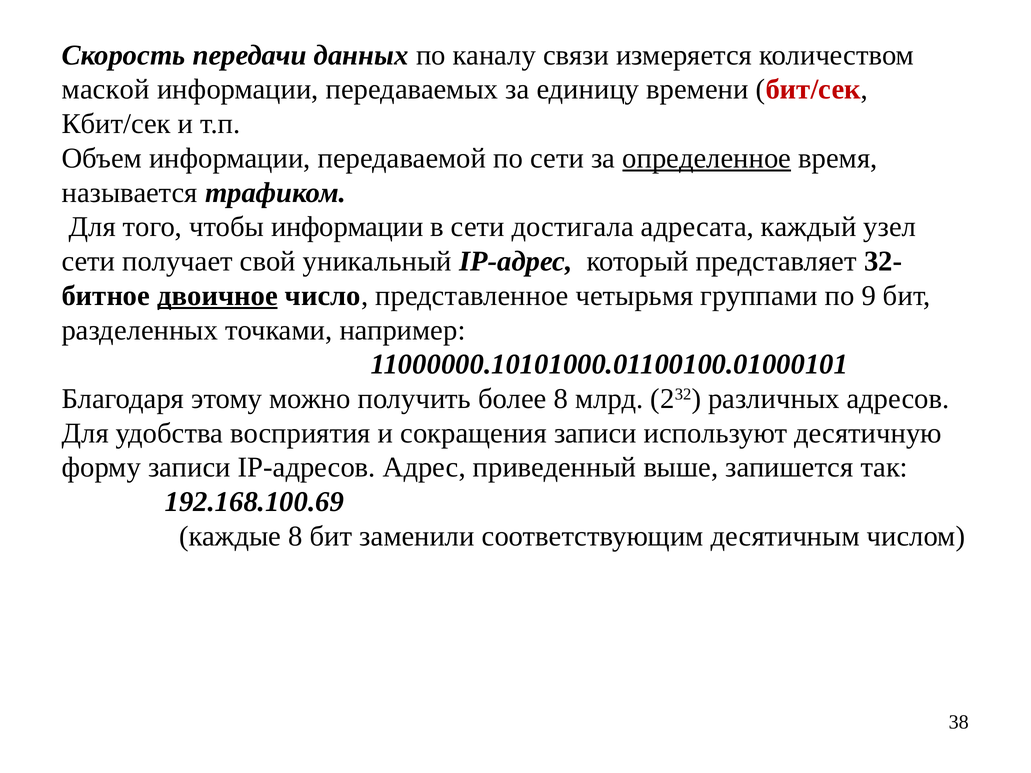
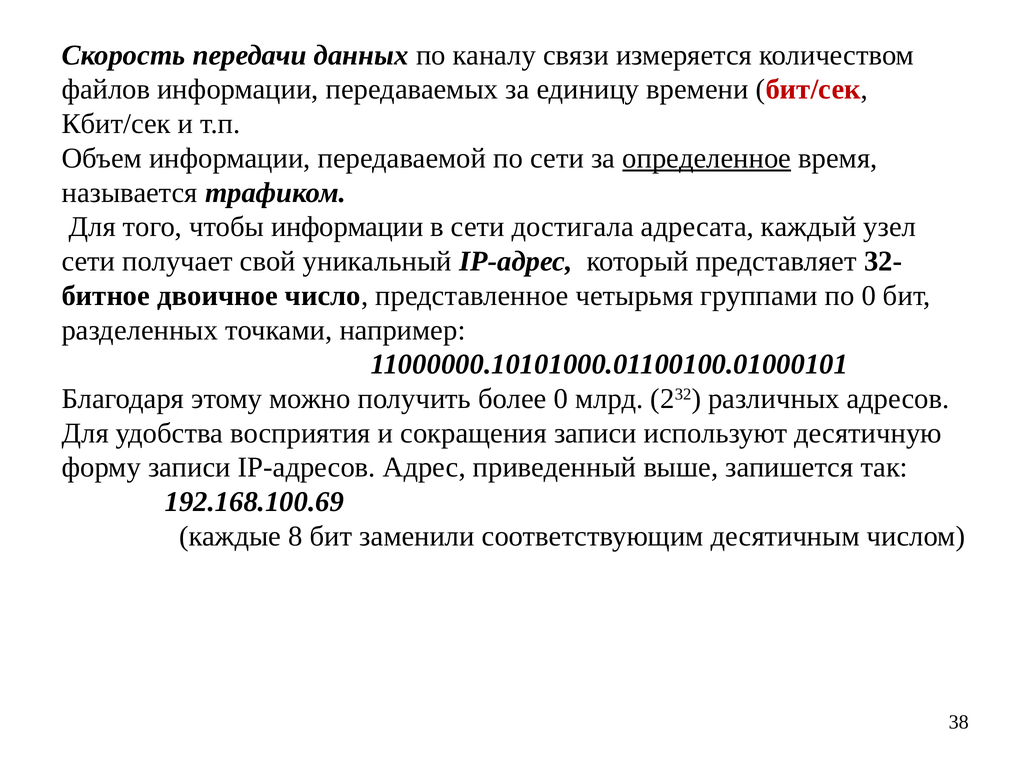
маской: маской -> файлов
двоичное underline: present -> none
по 9: 9 -> 0
более 8: 8 -> 0
